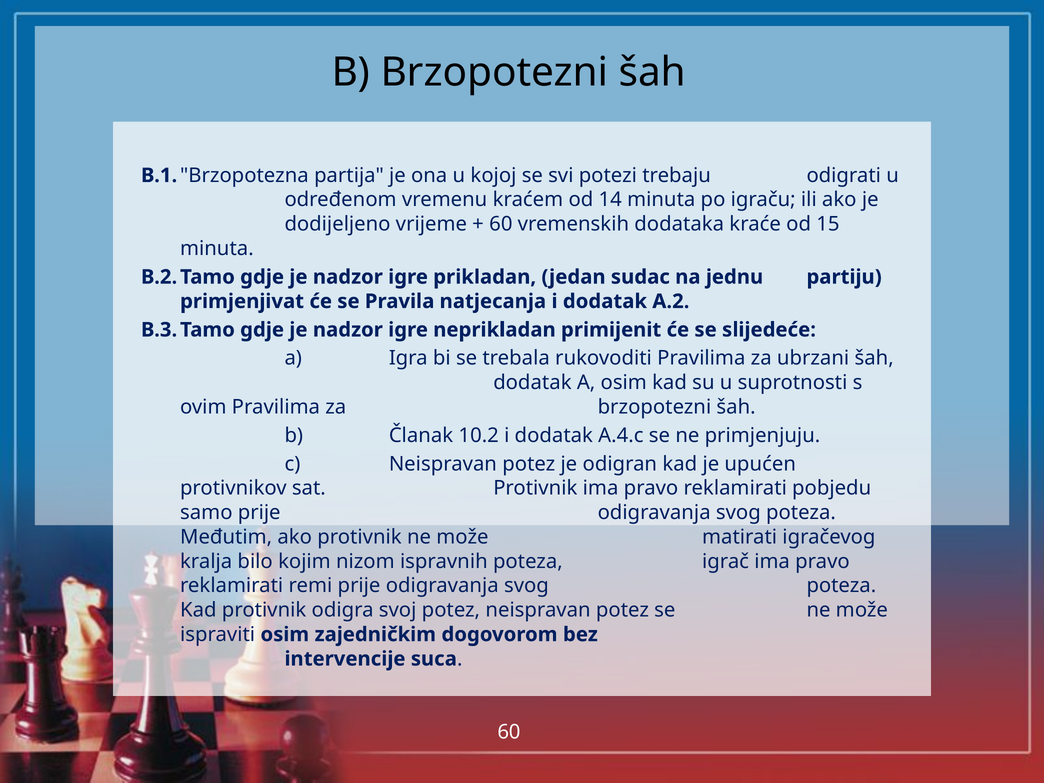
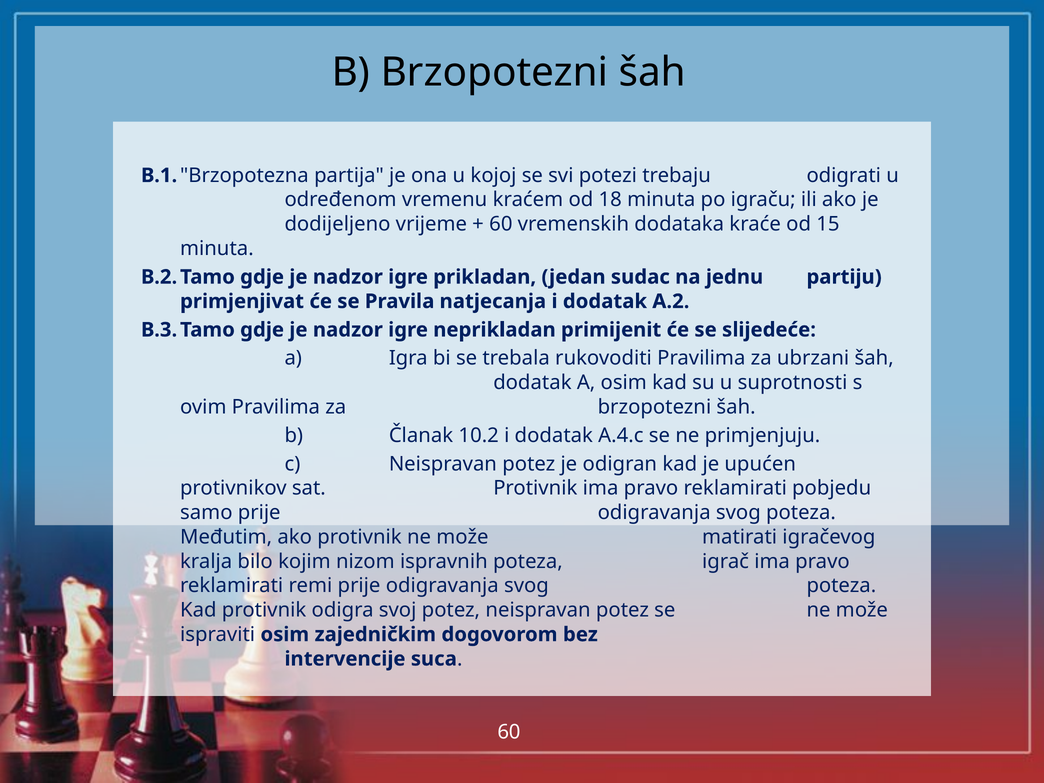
14: 14 -> 18
